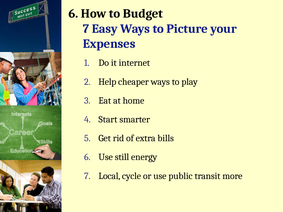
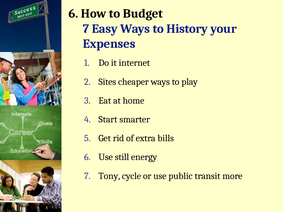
Picture: Picture -> History
Help: Help -> Sites
Local: Local -> Tony
